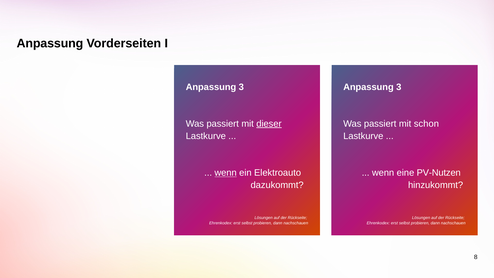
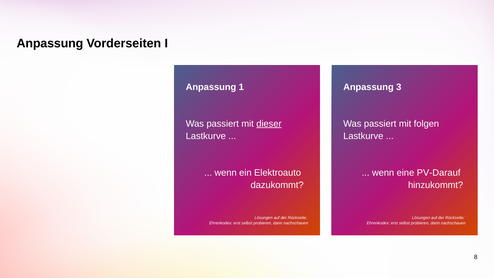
3 at (241, 87): 3 -> 1
schon: schon -> folgen
wenn at (226, 173) underline: present -> none
PV-Nutzen: PV-Nutzen -> PV-Darauf
